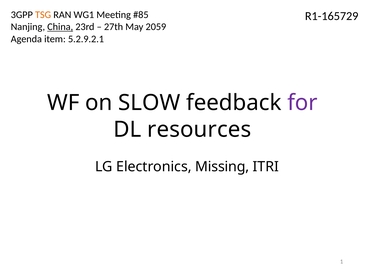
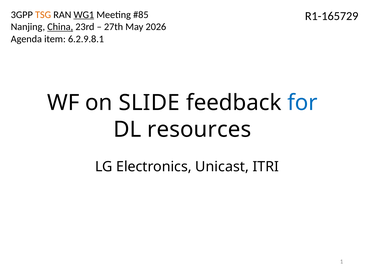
WG1 underline: none -> present
2059: 2059 -> 2026
5.2.9.2.1: 5.2.9.2.1 -> 6.2.9.8.1
SLOW: SLOW -> SLIDE
for colour: purple -> blue
Missing: Missing -> Unicast
